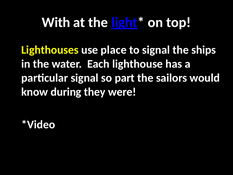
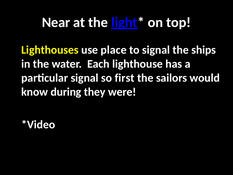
With: With -> Near
part: part -> first
